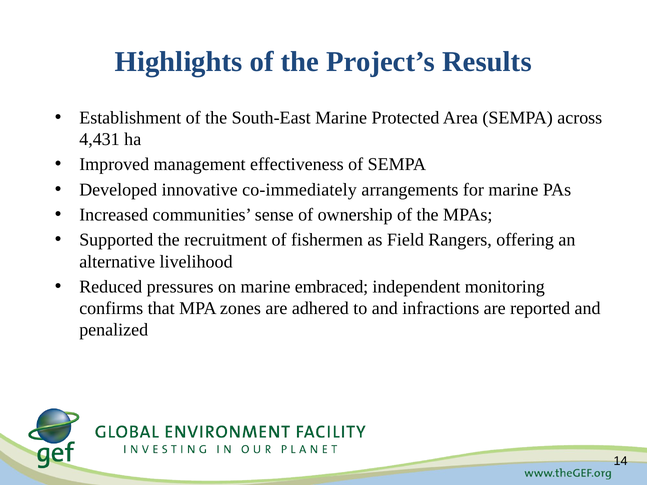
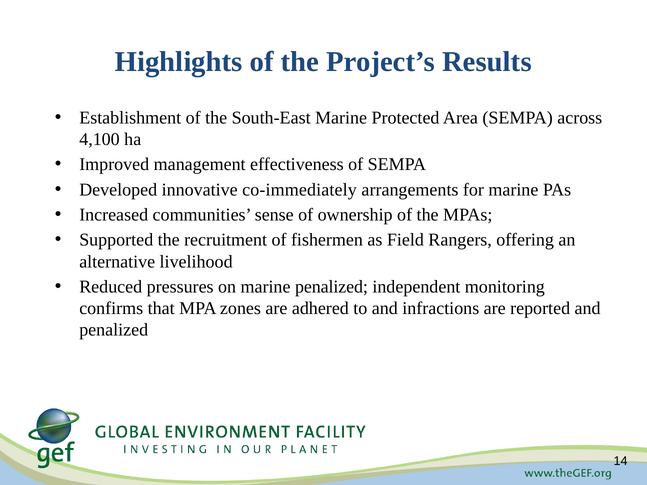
4,431: 4,431 -> 4,100
marine embraced: embraced -> penalized
